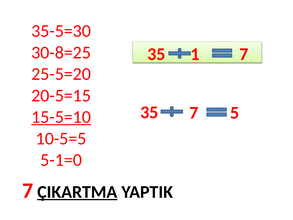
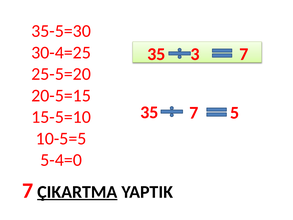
30-8=25: 30-8=25 -> 30-4=25
1: 1 -> 3
15-5=10 underline: present -> none
5-1=0: 5-1=0 -> 5-4=0
